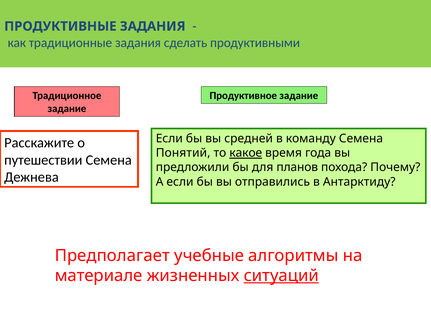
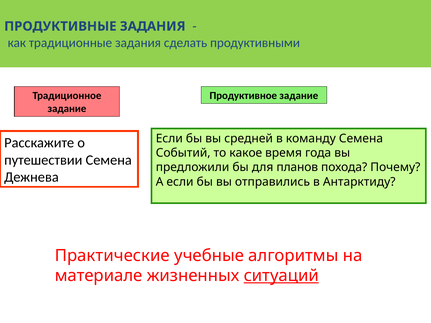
Понятий: Понятий -> Событий
какое underline: present -> none
Предполагает: Предполагает -> Практические
